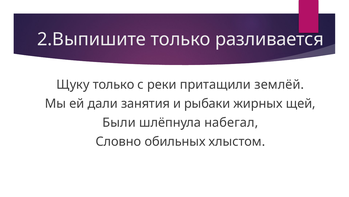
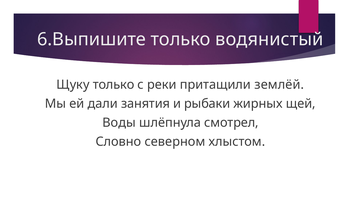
2.Выпишите: 2.Выпишите -> 6.Выпишите
разливается: разливается -> водянистый
Были: Были -> Воды
набегал: набегал -> смотрел
обильных: обильных -> северном
